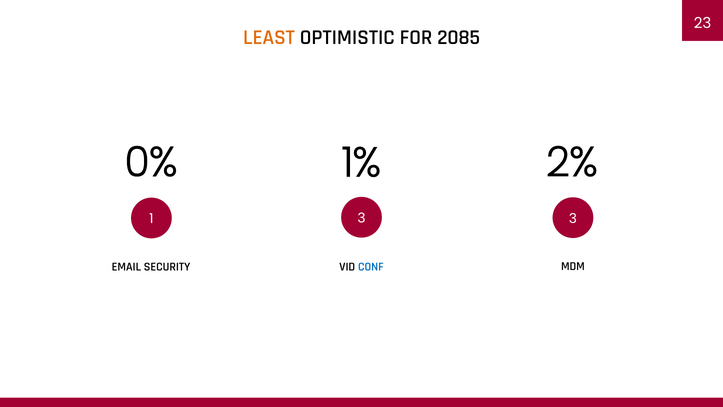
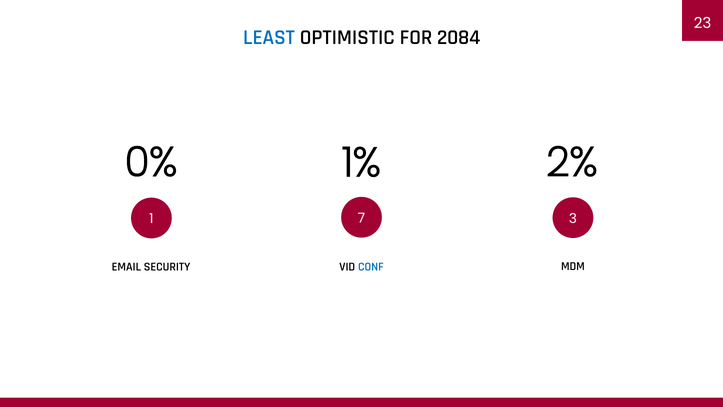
LEAST colour: orange -> blue
2085: 2085 -> 2084
1 3: 3 -> 7
